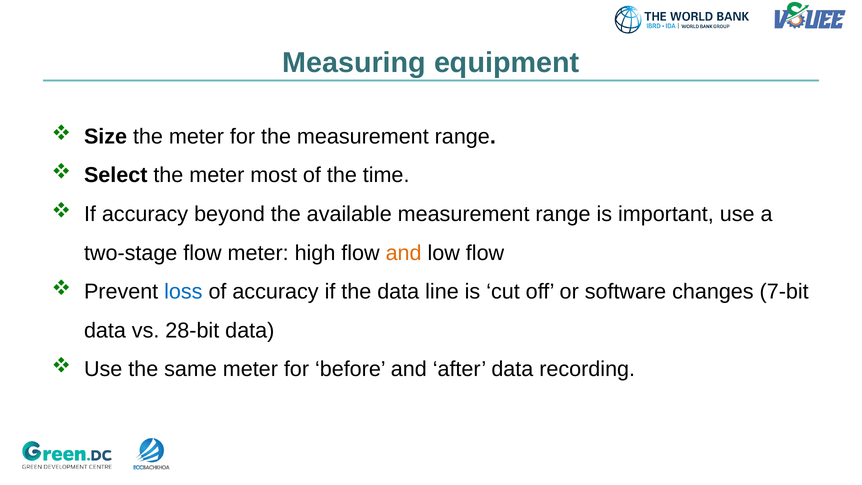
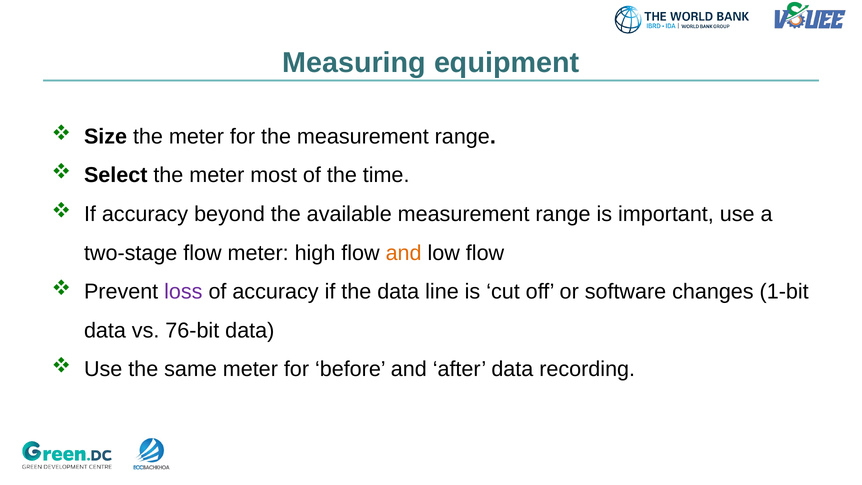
loss colour: blue -> purple
7-bit: 7-bit -> 1-bit
28-bit: 28-bit -> 76-bit
